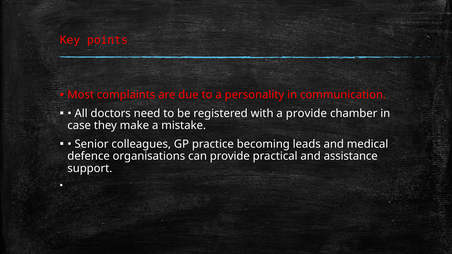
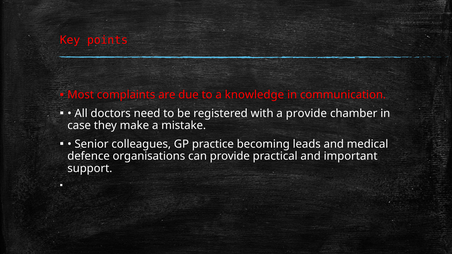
personality: personality -> knowledge
assistance: assistance -> important
